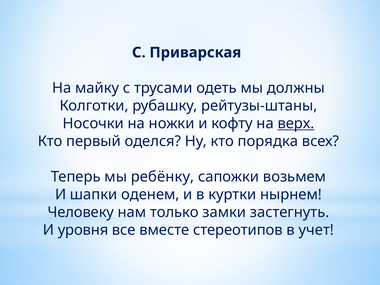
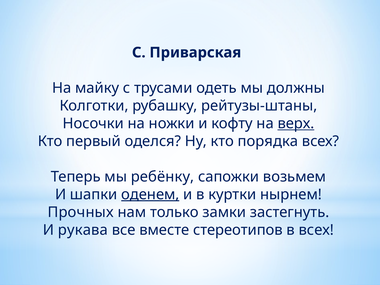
оденем underline: none -> present
Человеку: Человеку -> Прочных
уровня: уровня -> рукава
в учет: учет -> всех
